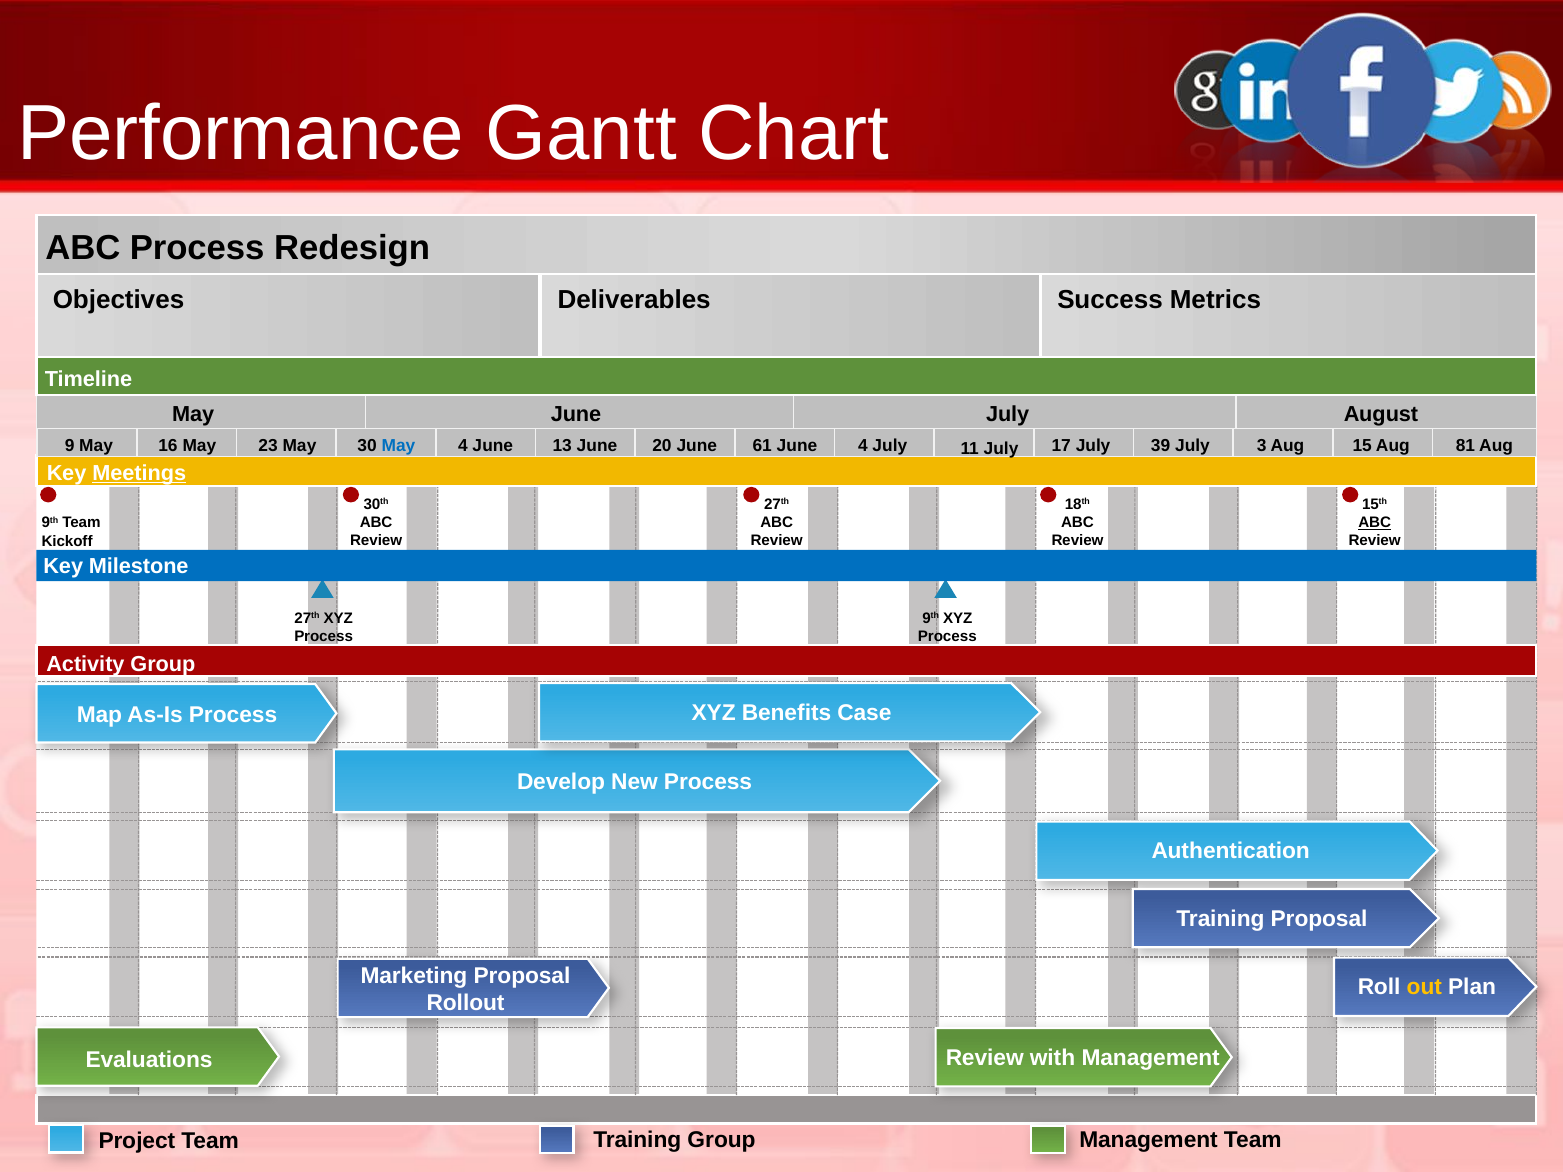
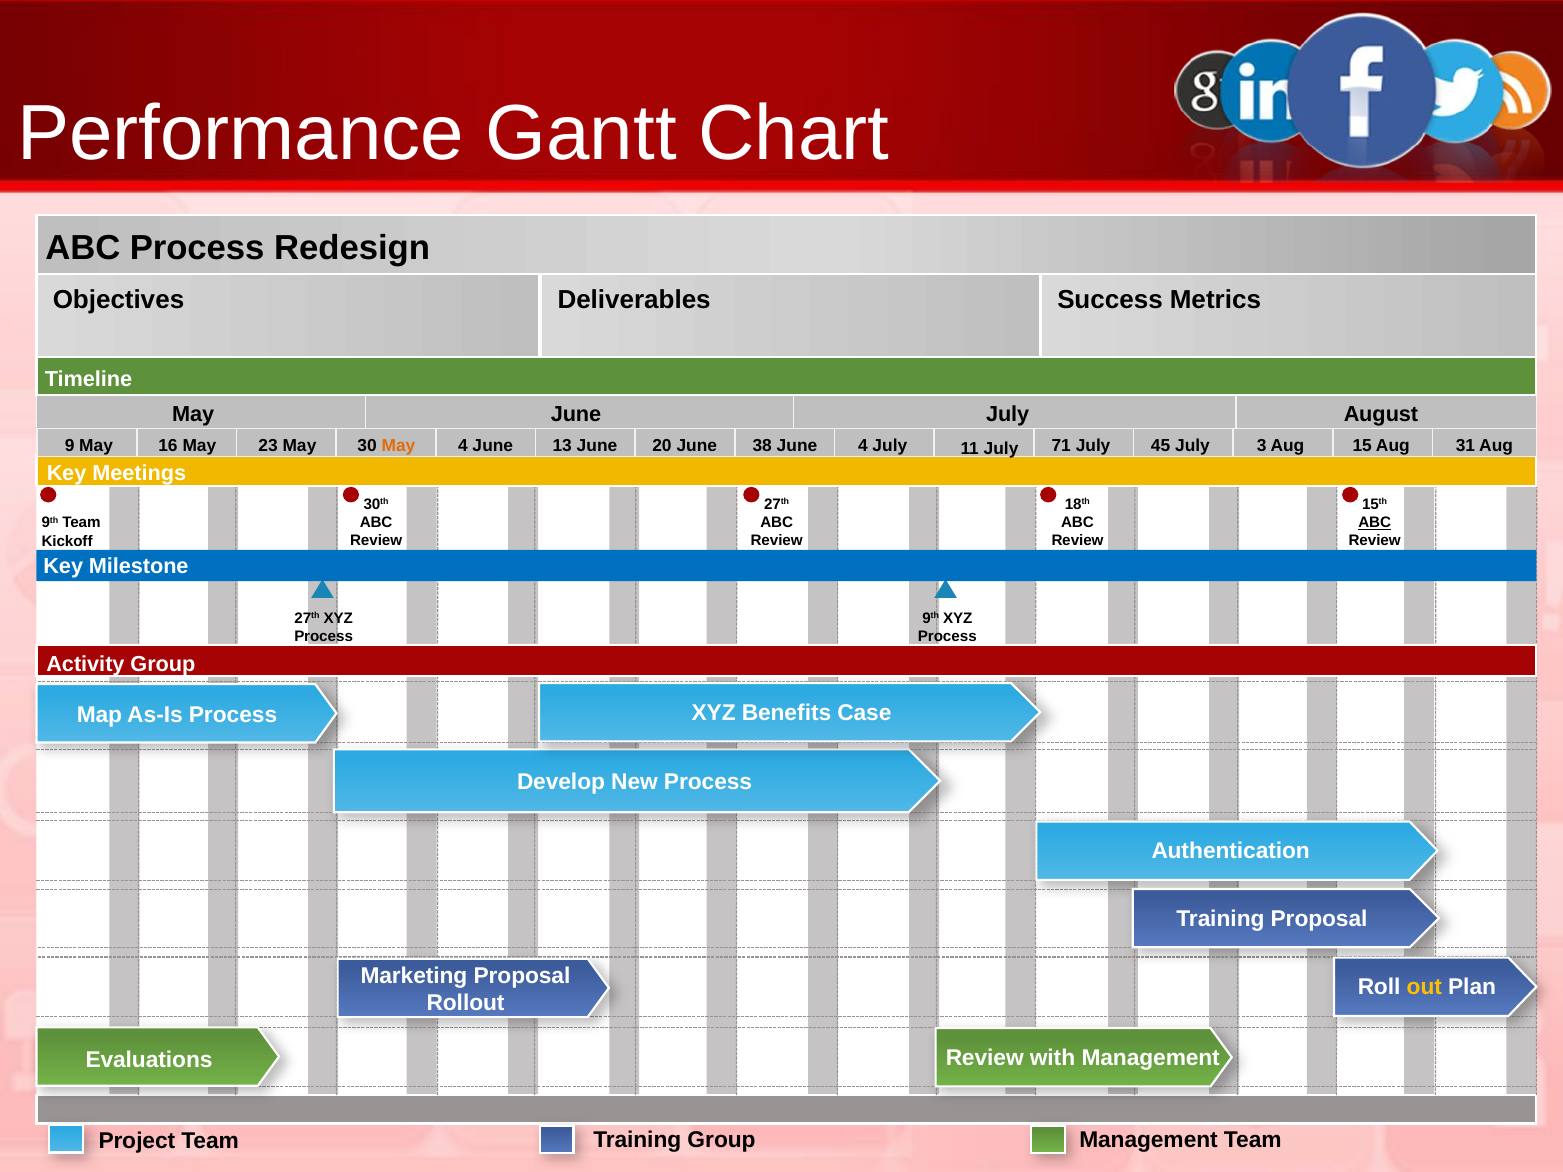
May at (398, 446) colour: blue -> orange
61: 61 -> 38
17: 17 -> 71
39: 39 -> 45
81: 81 -> 31
Meetings underline: present -> none
